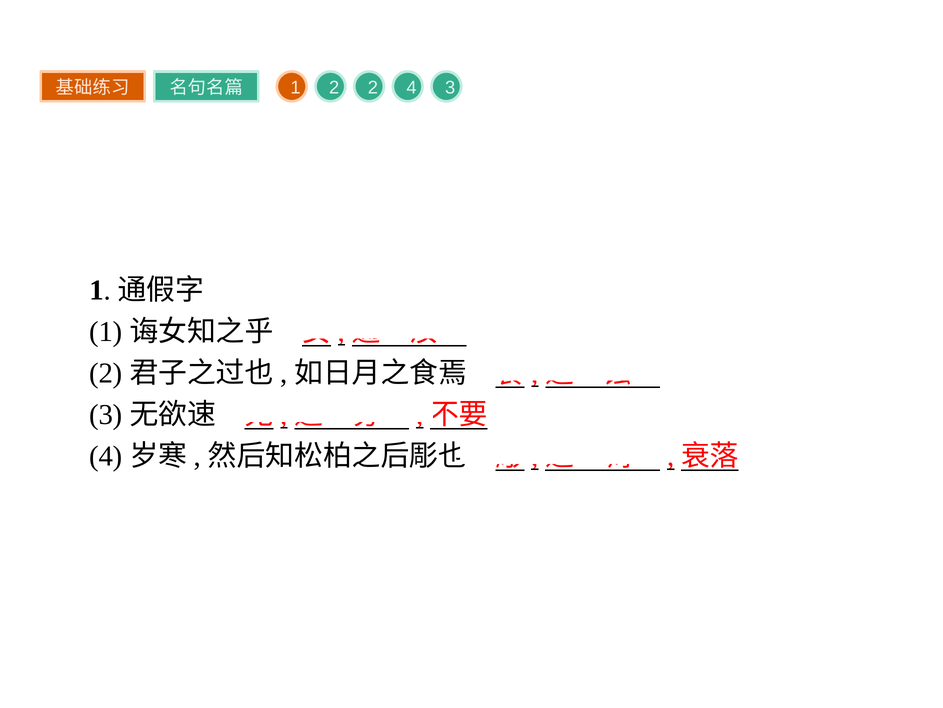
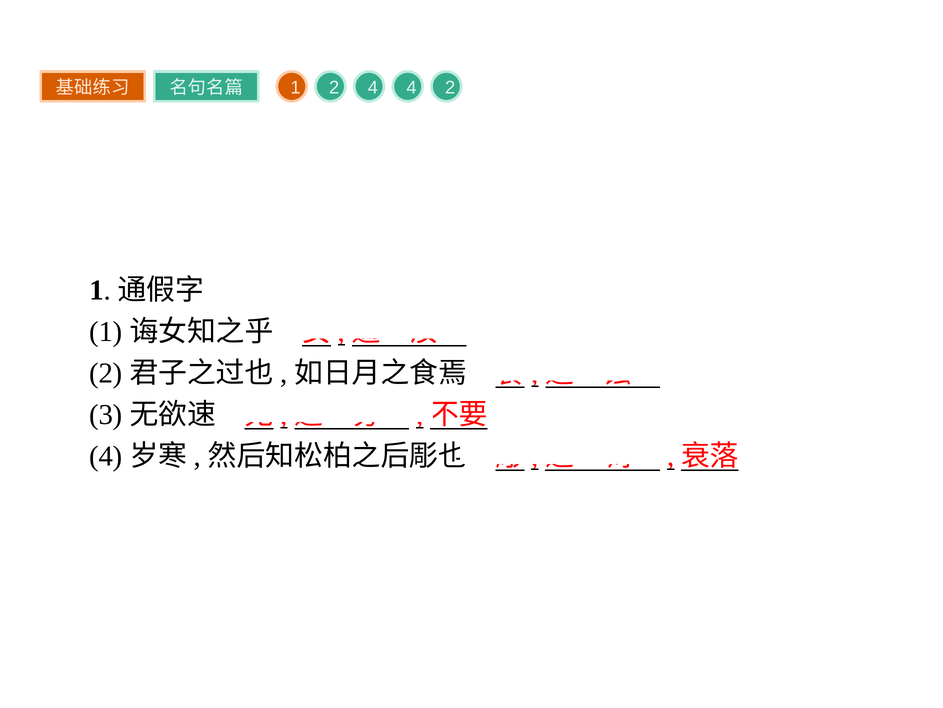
2 2: 2 -> 4
4 3: 3 -> 2
